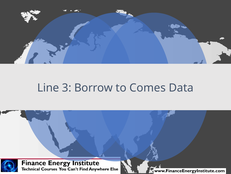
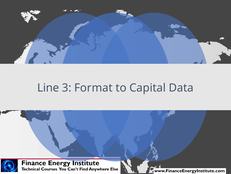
Borrow: Borrow -> Format
Comes: Comes -> Capital
